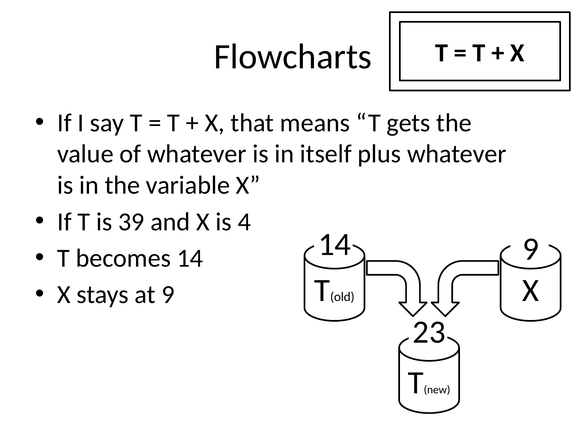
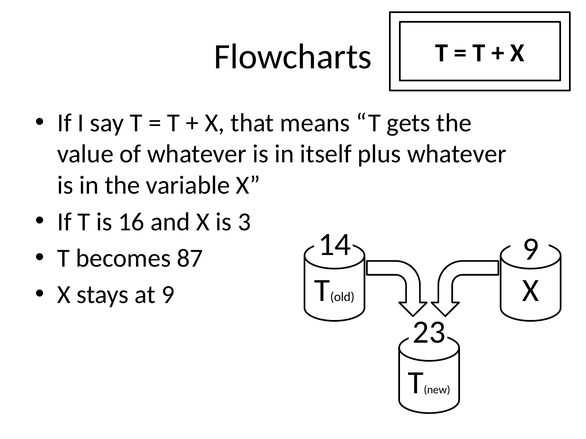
39: 39 -> 16
4: 4 -> 3
becomes 14: 14 -> 87
